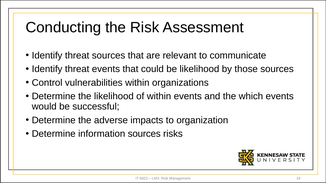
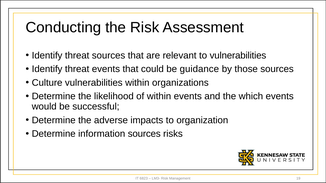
to communicate: communicate -> vulnerabilities
be likelihood: likelihood -> guidance
Control: Control -> Culture
